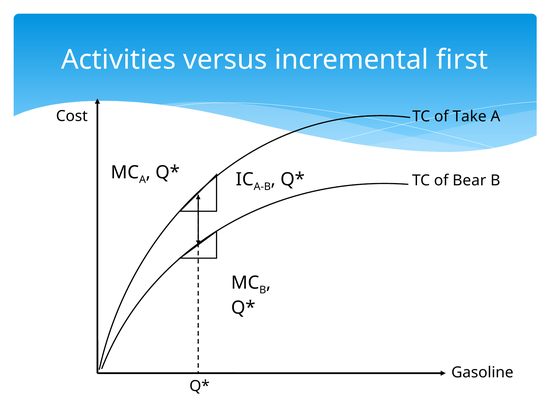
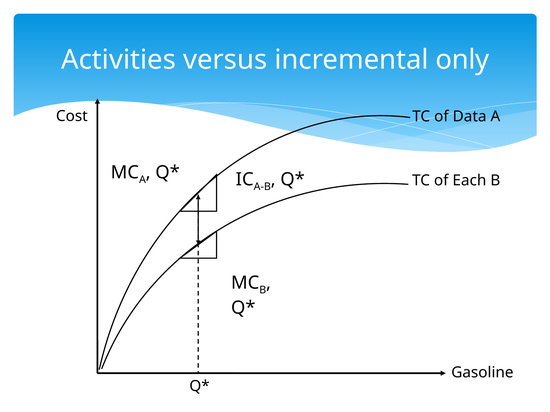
first: first -> only
Take: Take -> Data
Bear: Bear -> Each
